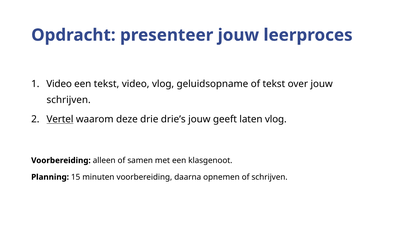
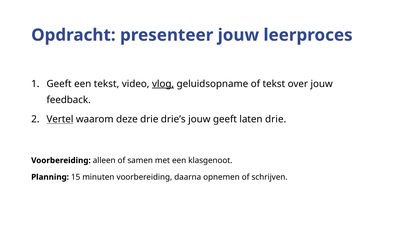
Video at (59, 84): Video -> Geeft
vlog at (163, 84) underline: none -> present
schrijven at (69, 100): schrijven -> feedback
laten vlog: vlog -> drie
